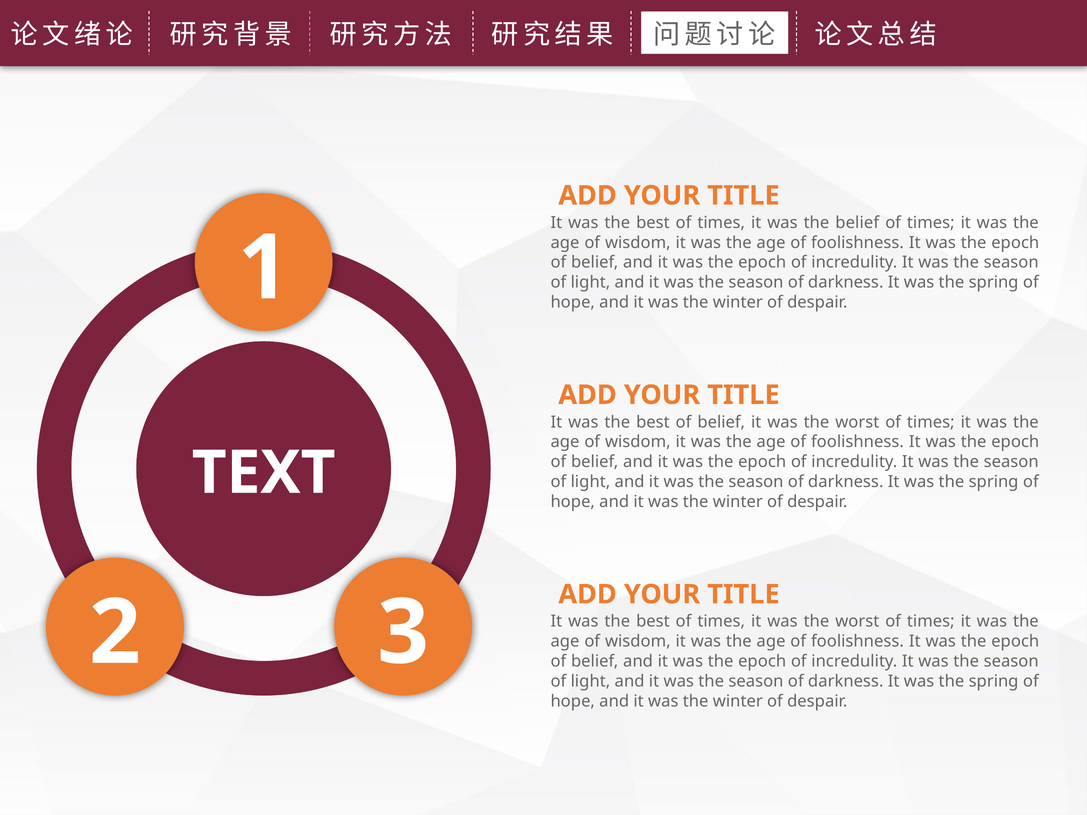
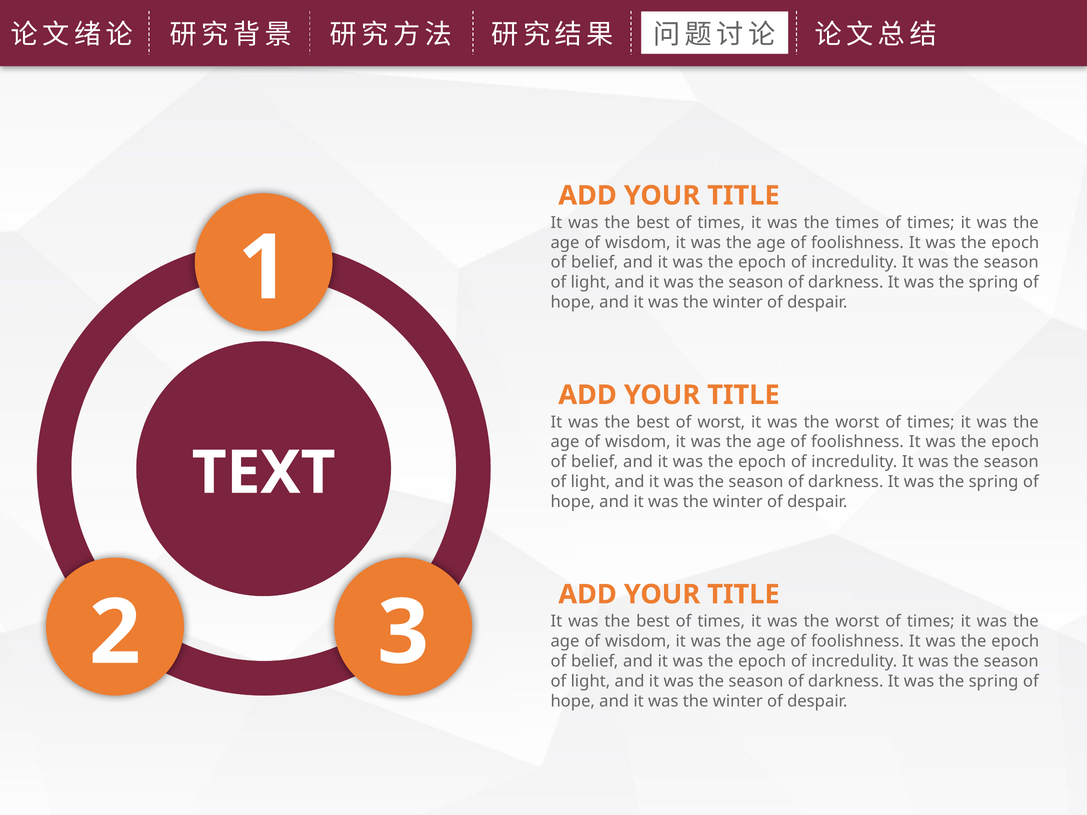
the belief: belief -> times
best of belief: belief -> worst
